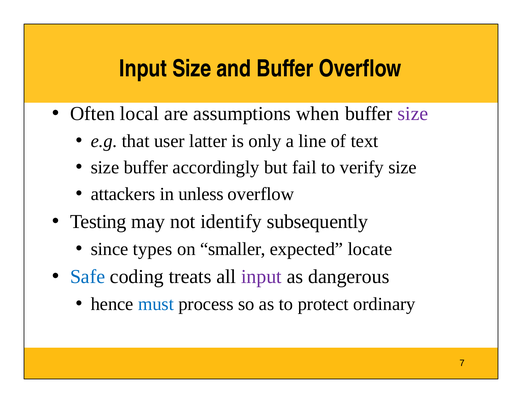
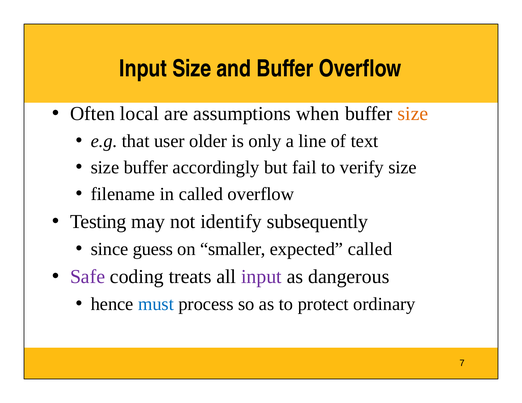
size at (413, 114) colour: purple -> orange
latter: latter -> older
attackers: attackers -> filename
in unless: unless -> called
types: types -> guess
expected locate: locate -> called
Safe colour: blue -> purple
